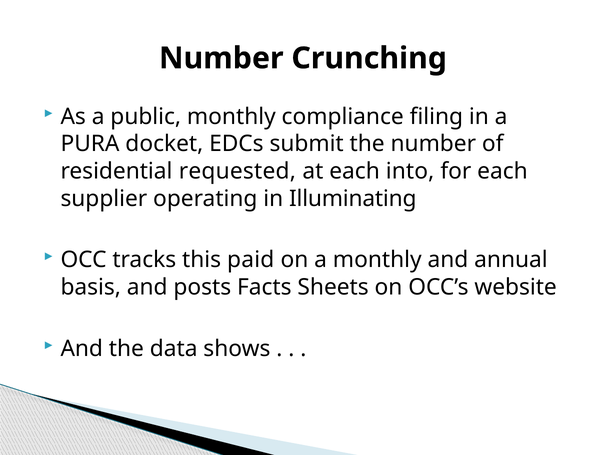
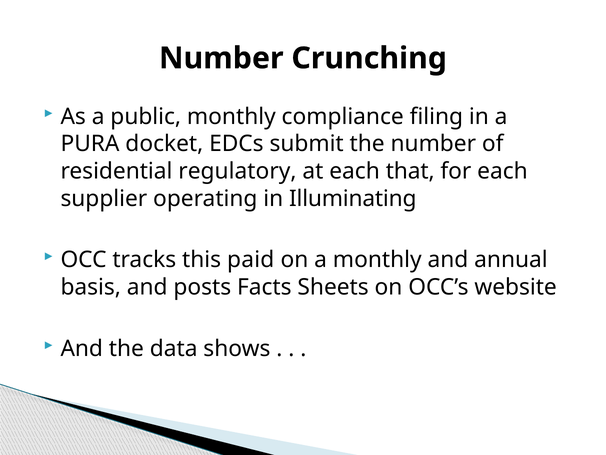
requested: requested -> regulatory
into: into -> that
